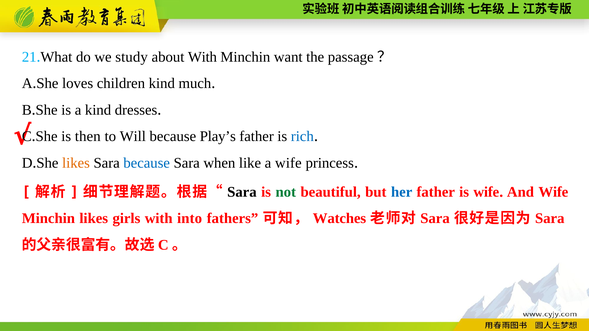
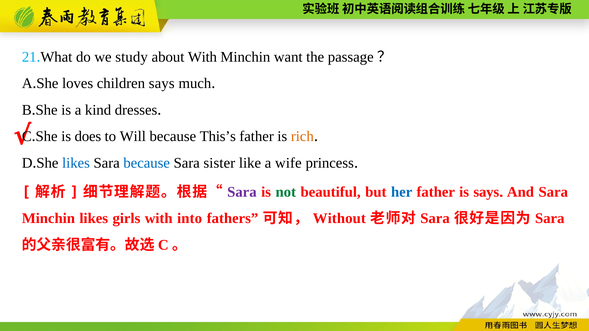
children kind: kind -> says
then: then -> does
Play’s: Play’s -> This’s
rich colour: blue -> orange
likes at (76, 163) colour: orange -> blue
when: when -> sister
Sara at (242, 192) colour: black -> purple
is wife: wife -> says
And Wife: Wife -> Sara
Watches: Watches -> Without
